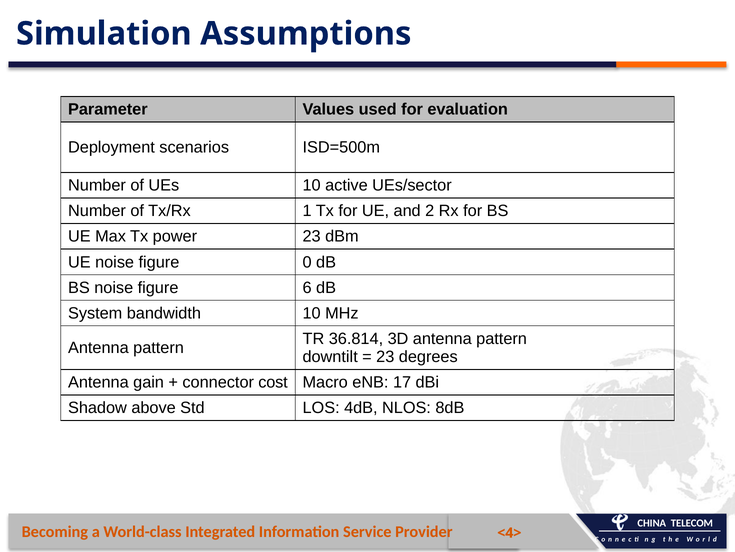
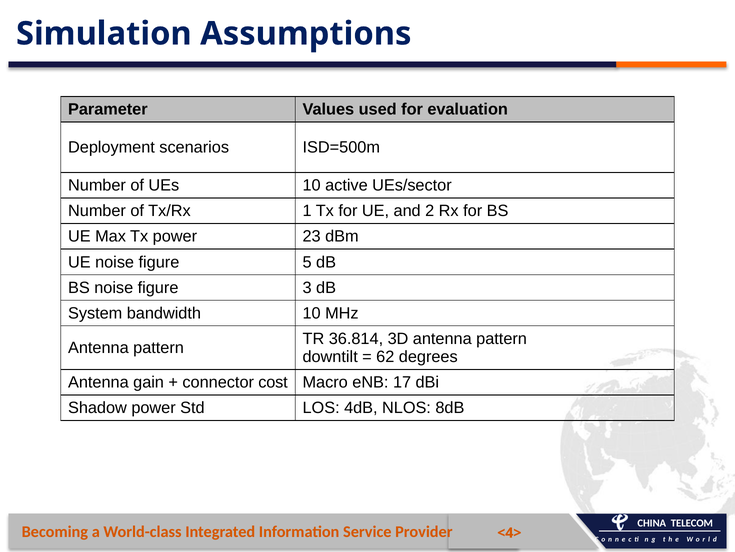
0: 0 -> 5
6: 6 -> 3
23 at (385, 357): 23 -> 62
Shadow above: above -> power
